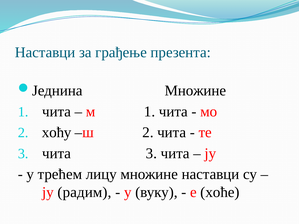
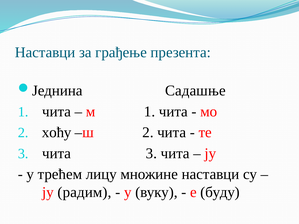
Множине at (195, 91): Множине -> Садашње
хоће: хоће -> буду
